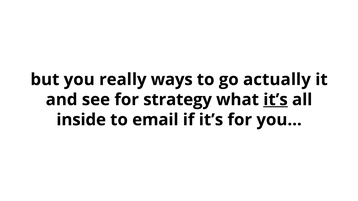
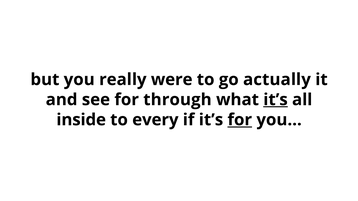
ways: ways -> were
strategy: strategy -> through
email: email -> every
for at (240, 120) underline: none -> present
